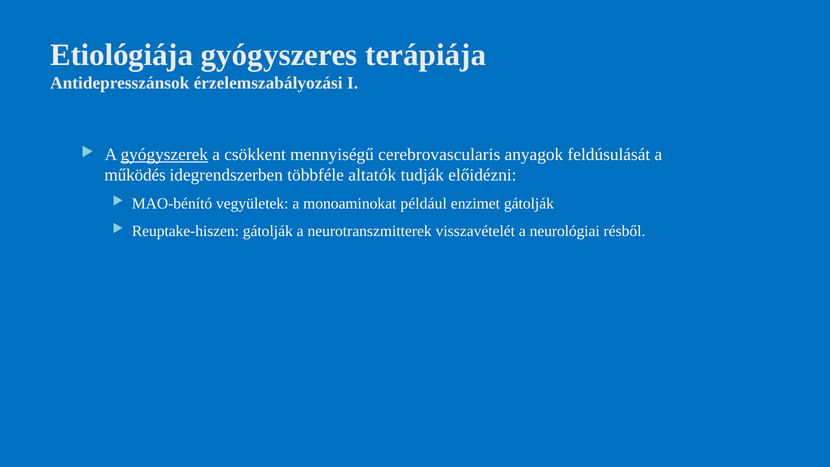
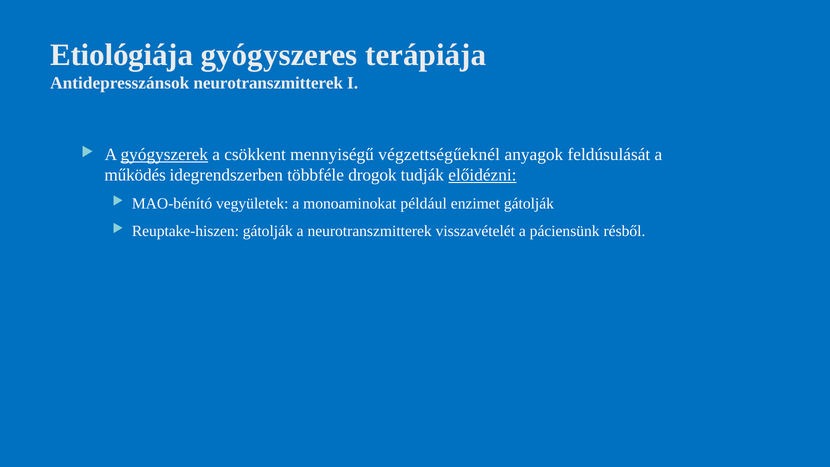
Antidepresszánsok érzelemszabályozási: érzelemszabályozási -> neurotranszmitterek
cerebrovascularis: cerebrovascularis -> végzettségűeknél
altatók: altatók -> drogok
előidézni underline: none -> present
neurológiai: neurológiai -> páciensünk
